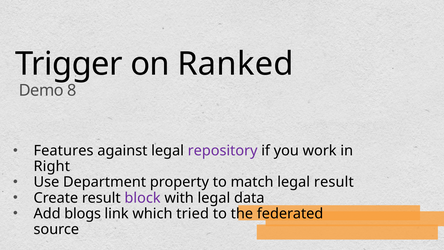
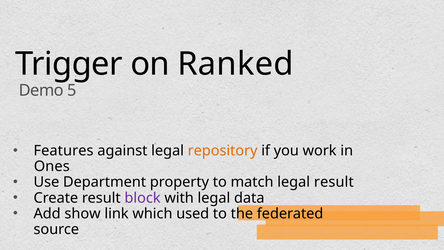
8: 8 -> 5
repository colour: purple -> orange
Right: Right -> Ones
blogs: blogs -> show
tried: tried -> used
